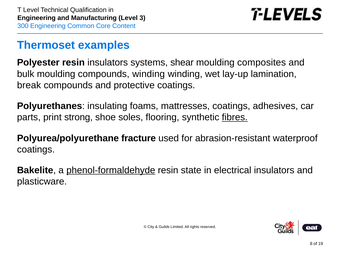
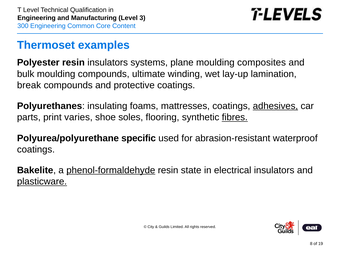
shear: shear -> plane
compounds winding: winding -> ultimate
adhesives underline: none -> present
strong: strong -> varies
fracture: fracture -> specific
plasticware underline: none -> present
